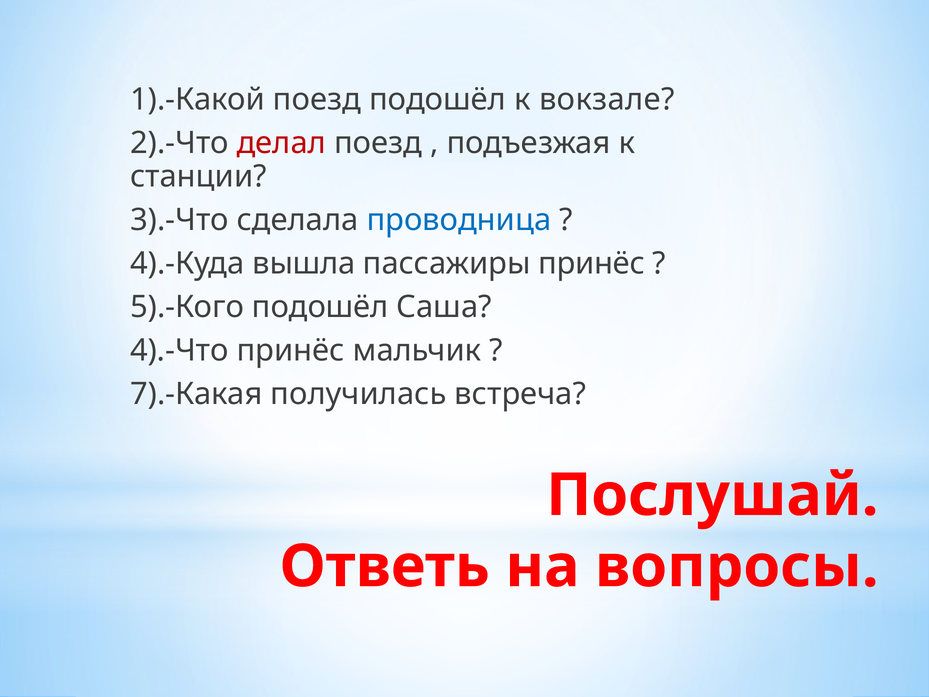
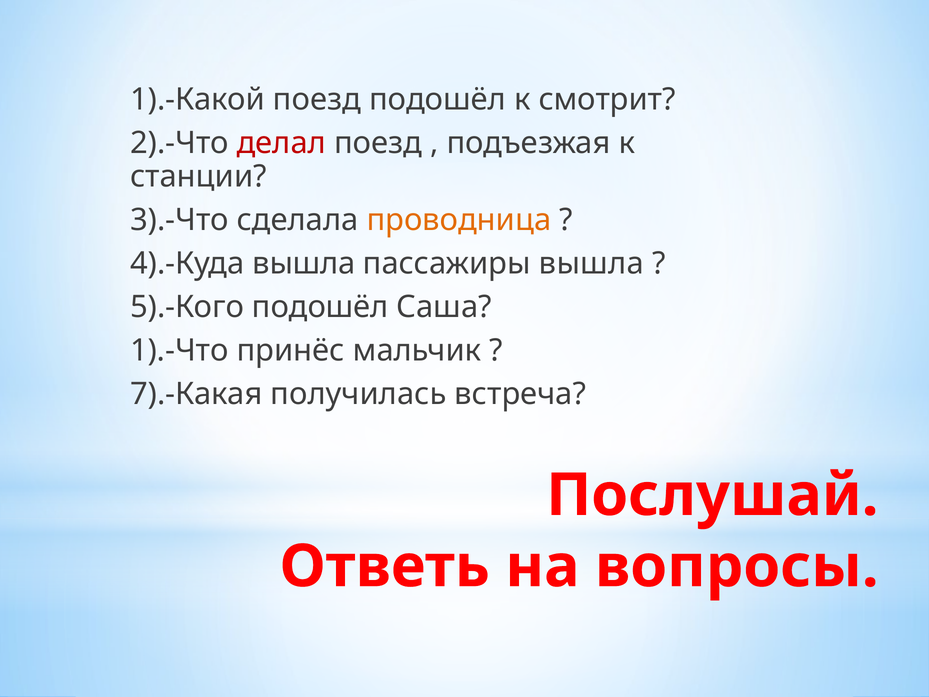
вокзале: вокзале -> смотрит
проводница colour: blue -> orange
пассажиры принёс: принёс -> вышла
4).-Что: 4).-Что -> 1).-Что
